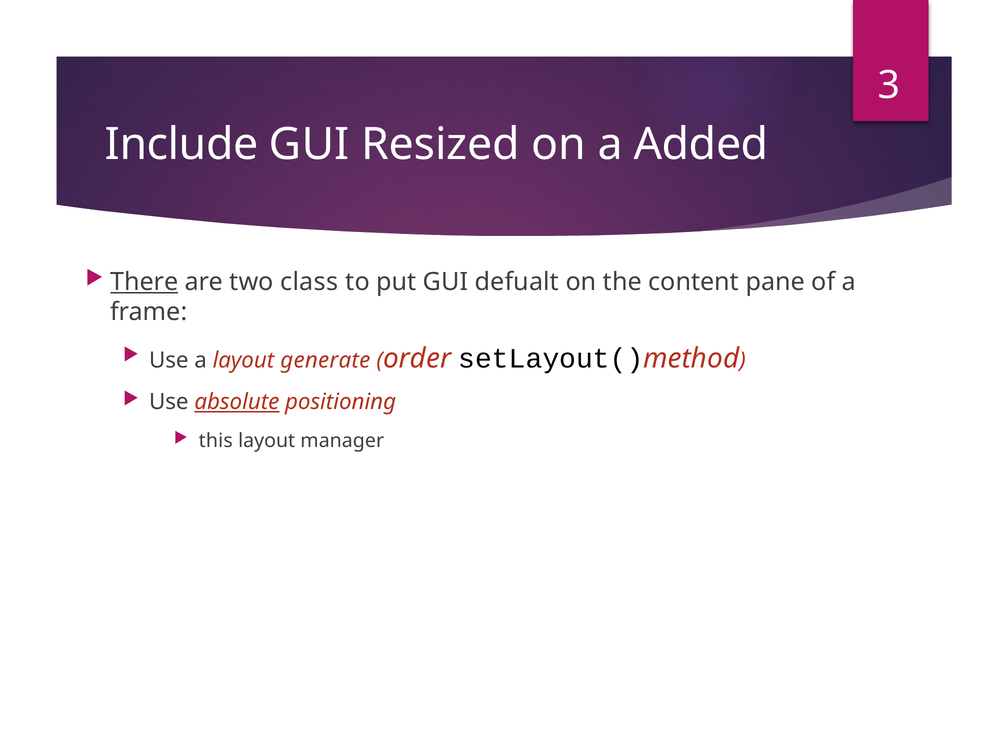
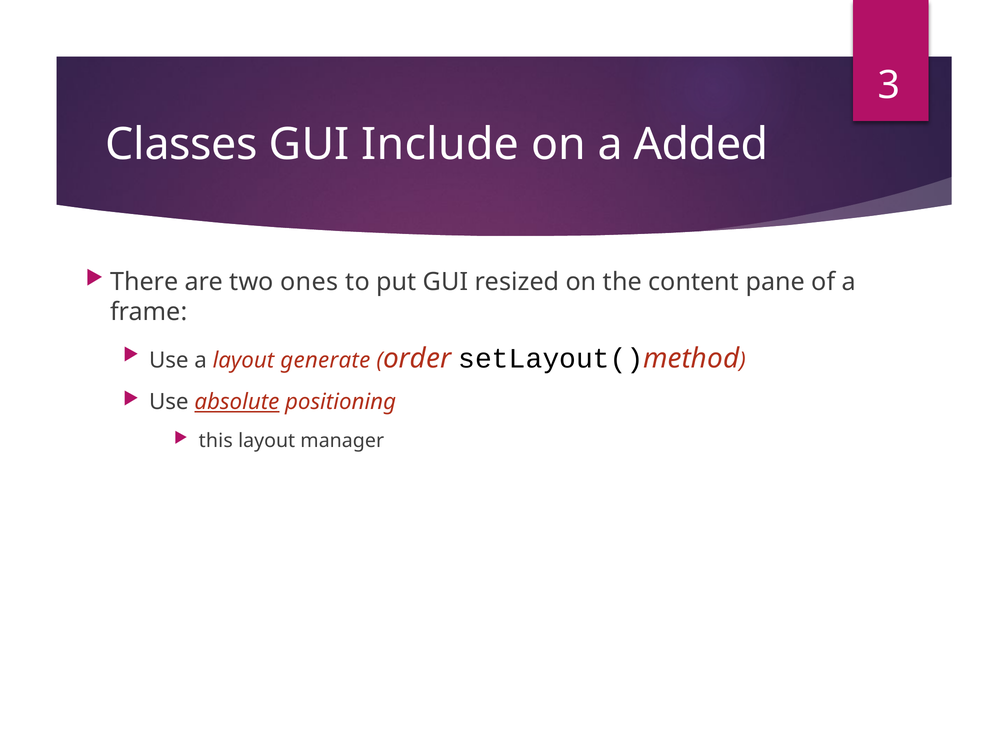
Include: Include -> Classes
Resized: Resized -> Include
There underline: present -> none
class: class -> ones
defualt: defualt -> resized
